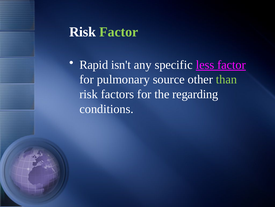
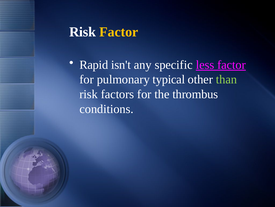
Factor at (119, 32) colour: light green -> yellow
source: source -> typical
regarding: regarding -> thrombus
